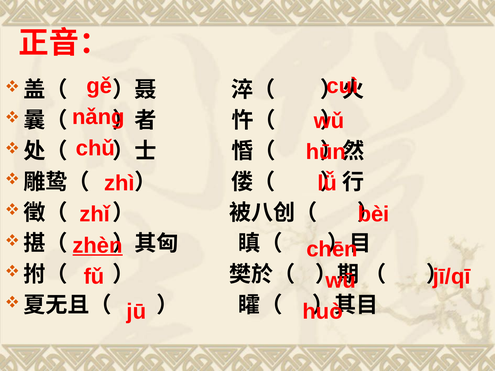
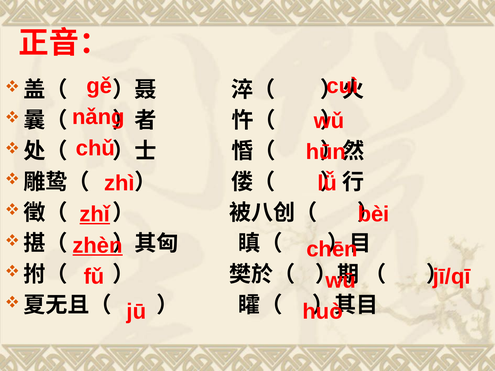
zhǐ underline: none -> present
